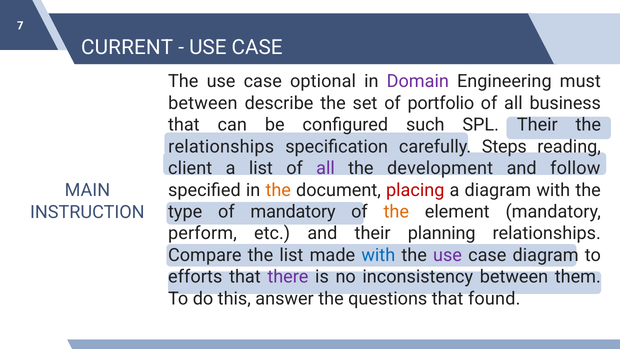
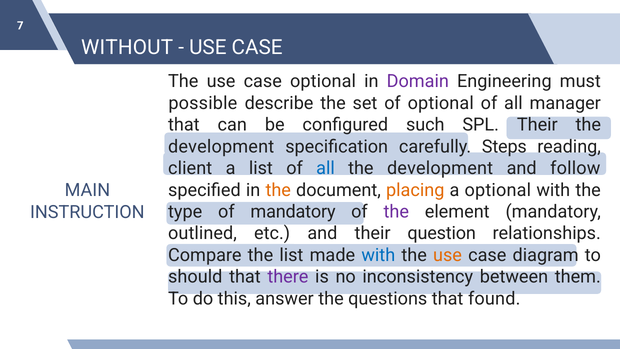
CURRENT: CURRENT -> WITHOUT
between at (203, 103): between -> possible
of portfolio: portfolio -> optional
business: business -> manager
relationships at (221, 147): relationships -> development
all at (326, 168) colour: purple -> blue
placing colour: red -> orange
a diagram: diagram -> optional
the at (396, 212) colour: orange -> purple
perform: perform -> outlined
planning: planning -> question
use at (448, 255) colour: purple -> orange
efforts: efforts -> should
